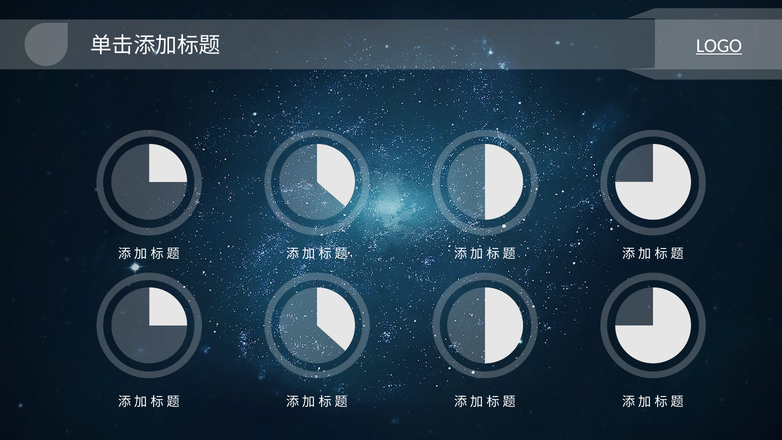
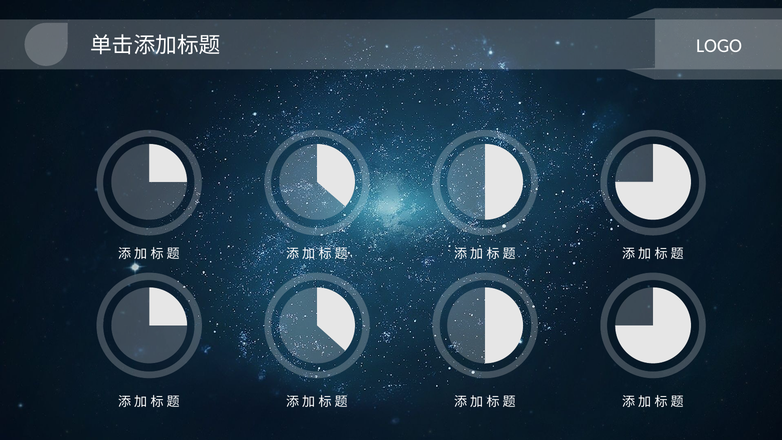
LOGO underline: present -> none
